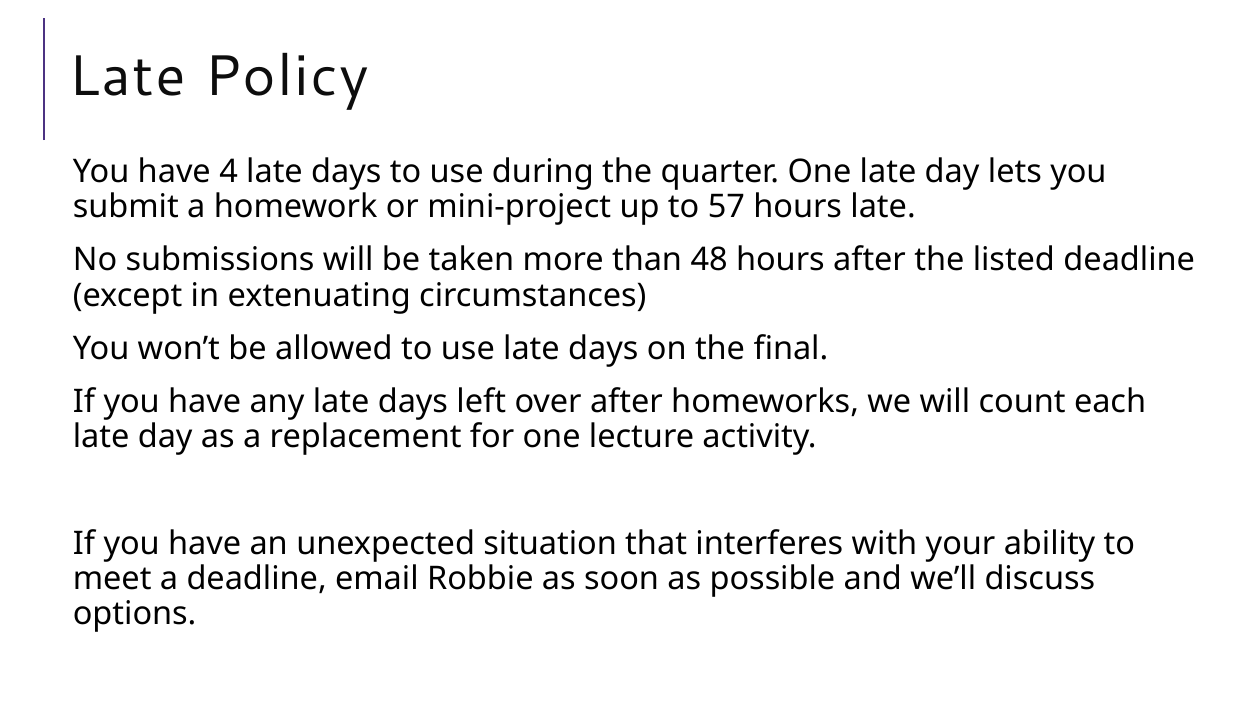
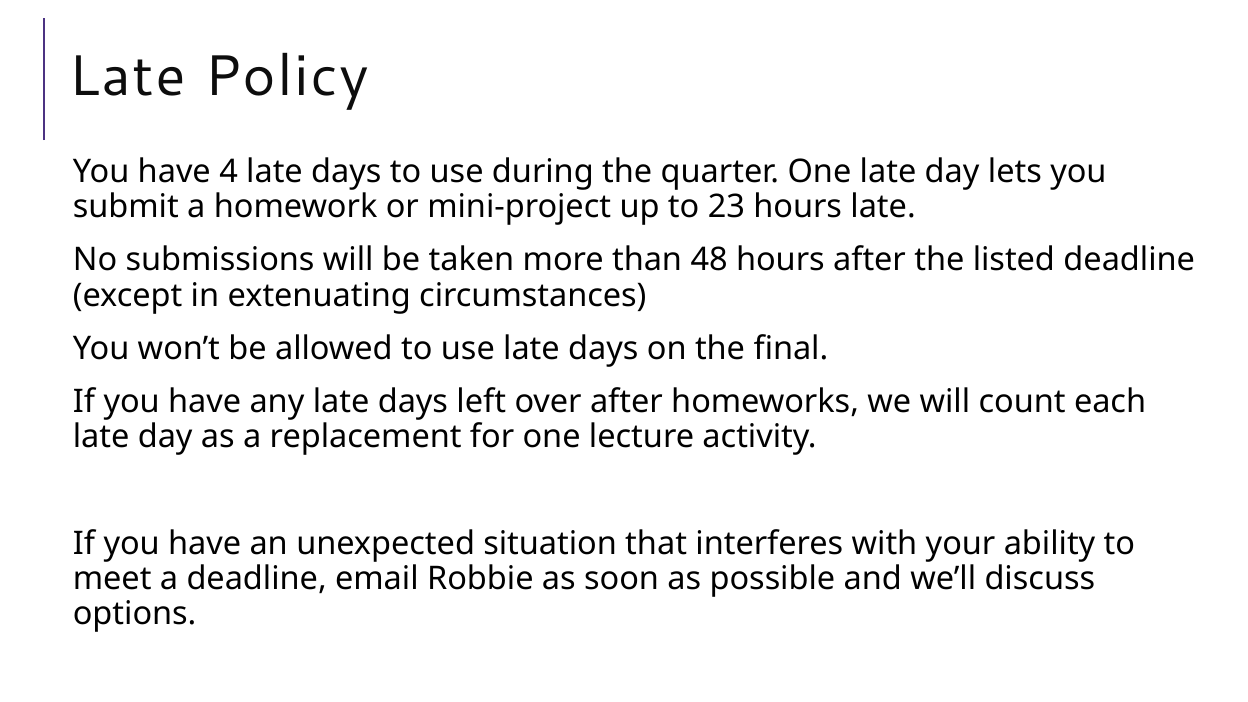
57: 57 -> 23
